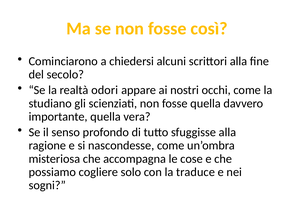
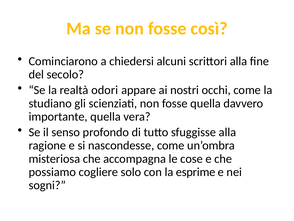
traduce: traduce -> esprime
